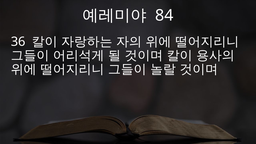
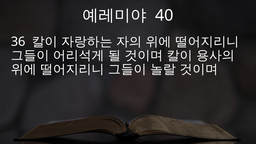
84: 84 -> 40
